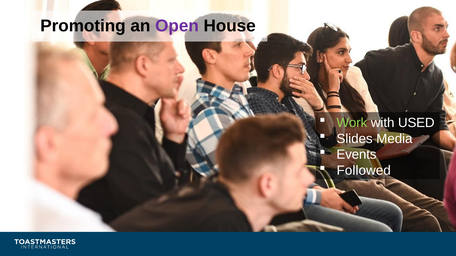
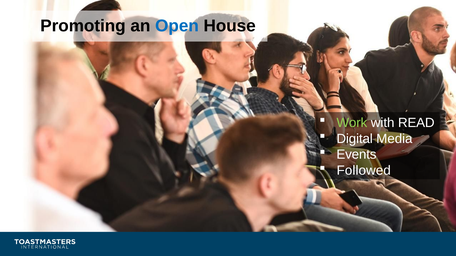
Open colour: purple -> blue
USED: USED -> READ
Slides: Slides -> Digital
